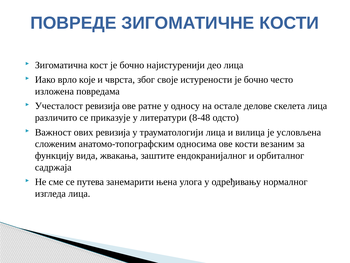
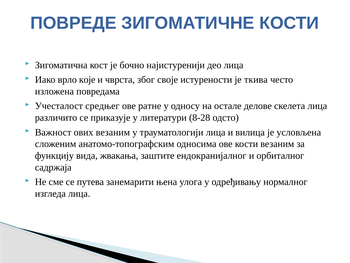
истурености је бочно: бочно -> ткива
Учесталост ревизија: ревизија -> средњег
8-48: 8-48 -> 8-28
ових ревизија: ревизија -> везаним
